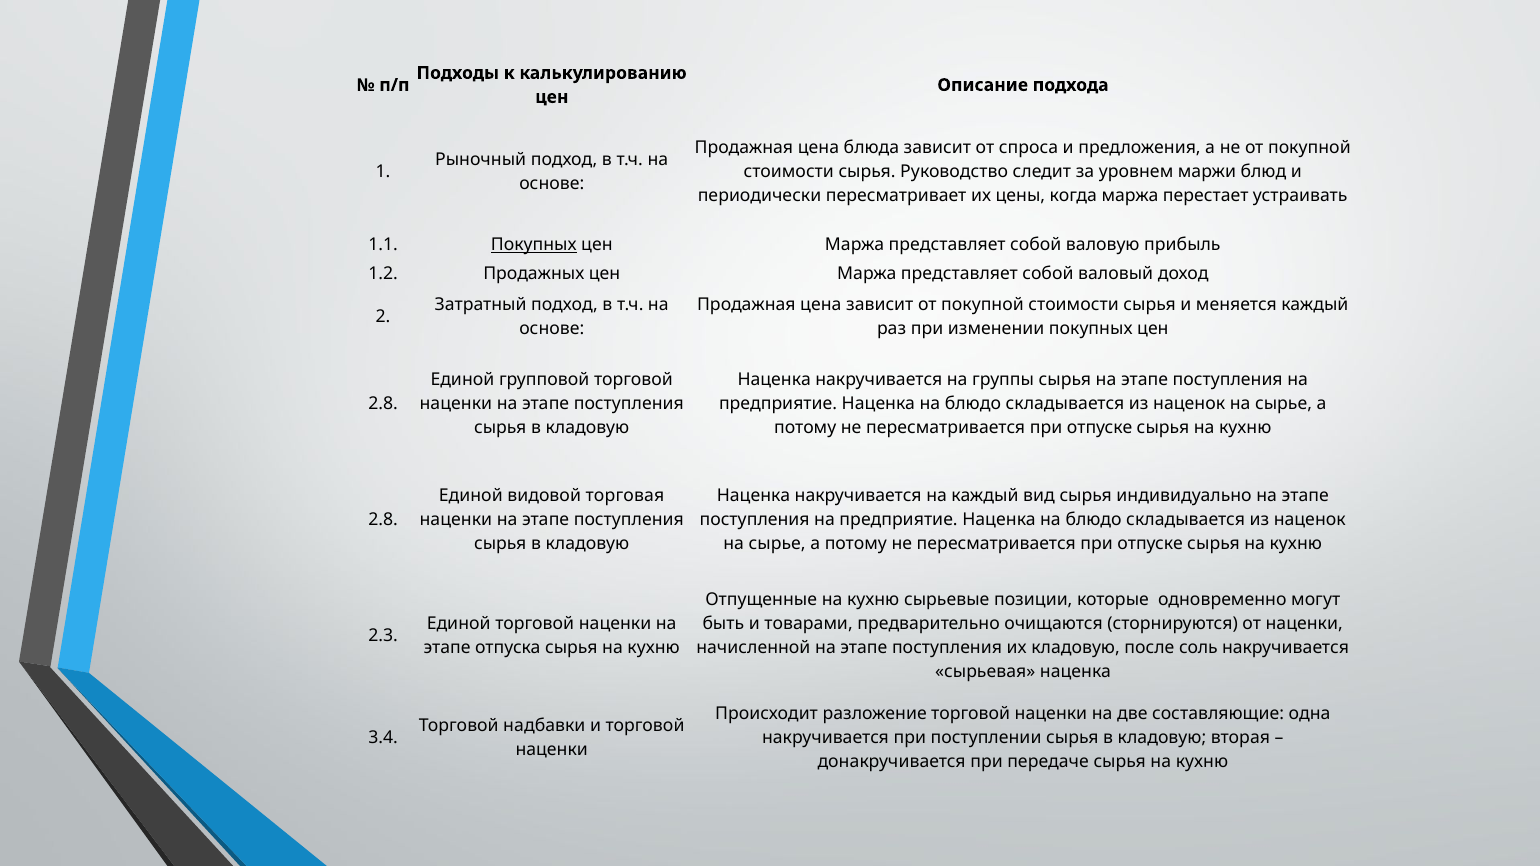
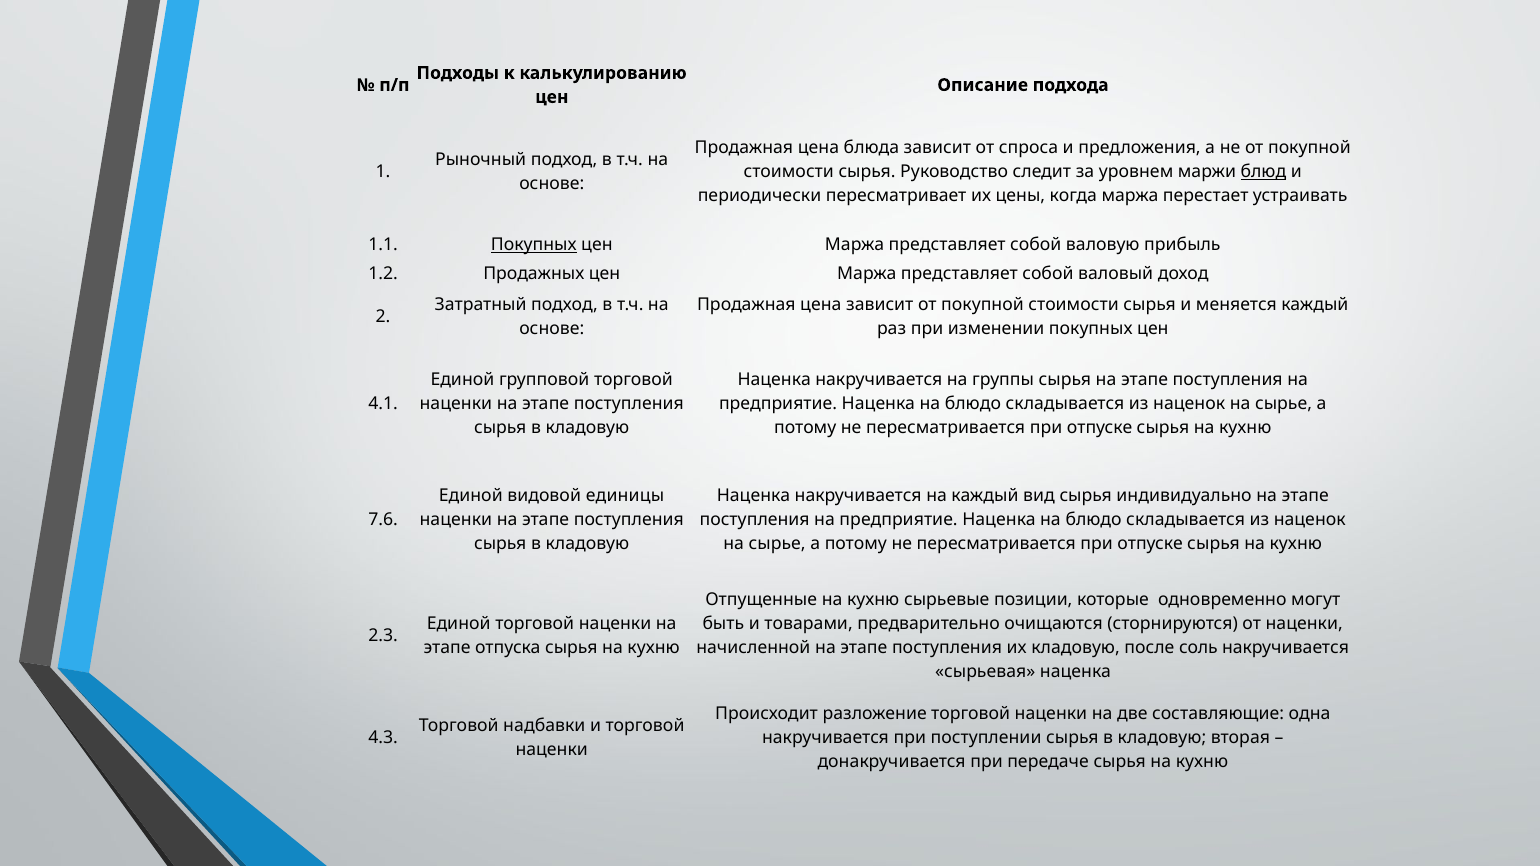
блюд underline: none -> present
2.8 at (383, 404): 2.8 -> 4.1
торговая: торговая -> единицы
2.8 at (383, 520): 2.8 -> 7.6
3.4: 3.4 -> 4.3
